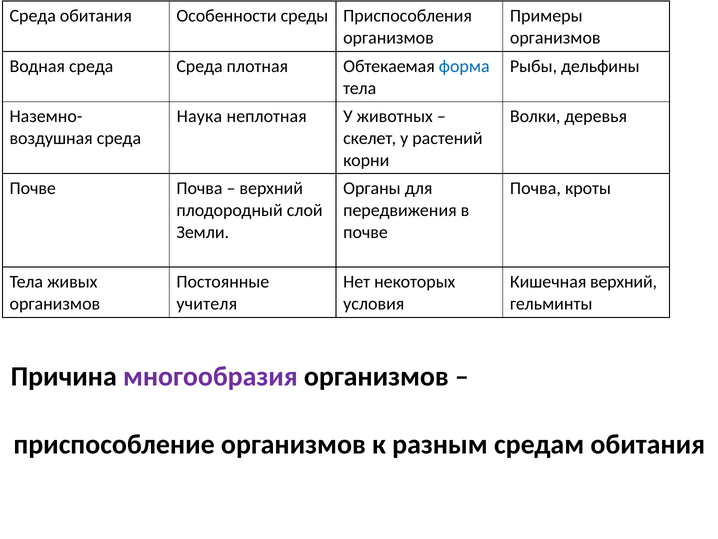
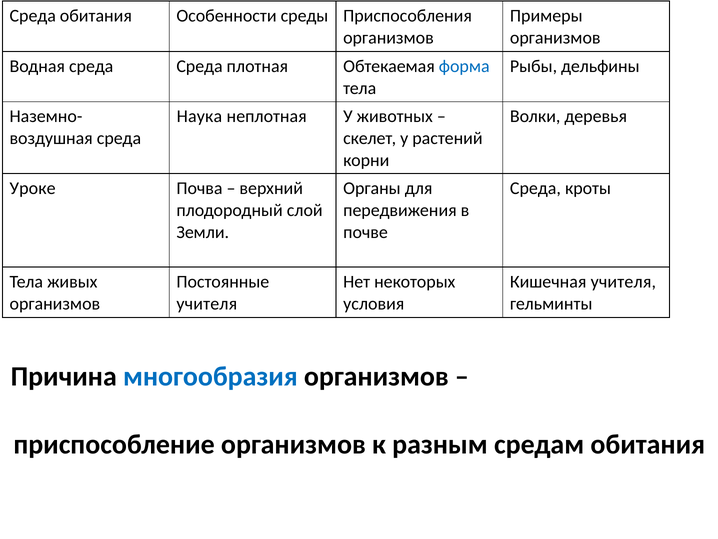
Почве at (33, 188): Почве -> Уроке
Почва at (535, 188): Почва -> Среда
Кишечная верхний: верхний -> учителя
многообразия colour: purple -> blue
